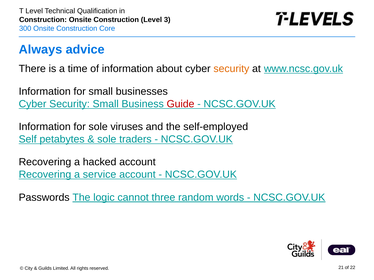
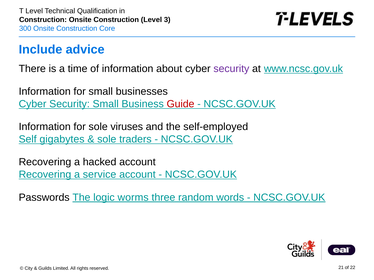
Always: Always -> Include
security at (231, 69) colour: orange -> purple
petabytes: petabytes -> gigabytes
cannot: cannot -> worms
